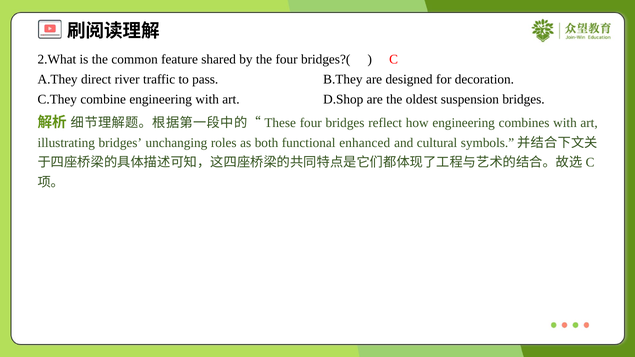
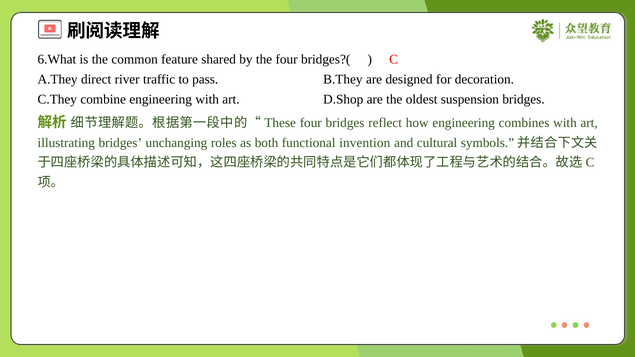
2.What: 2.What -> 6.What
enhanced: enhanced -> invention
